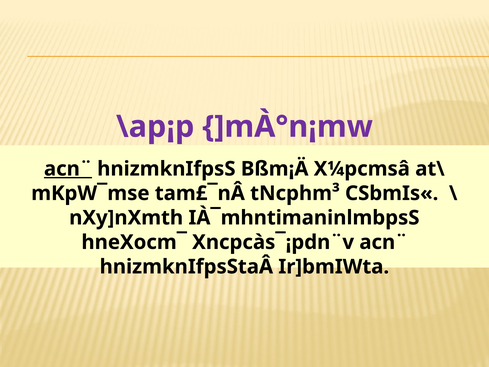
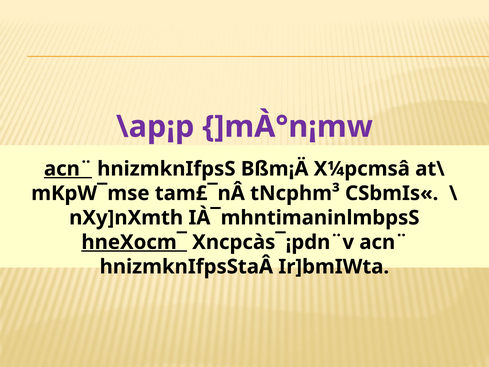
hneXocm¯ underline: none -> present
